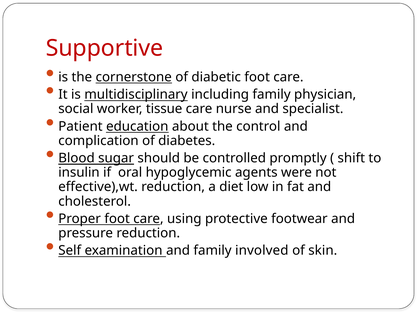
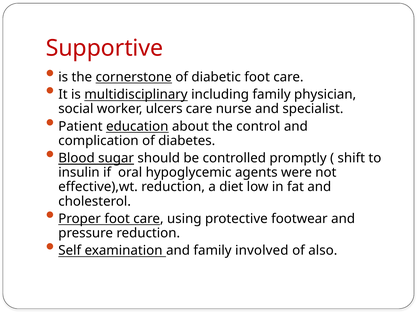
tissue: tissue -> ulcers
skin: skin -> also
